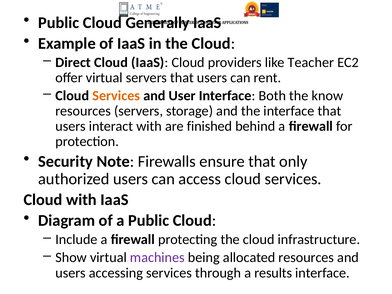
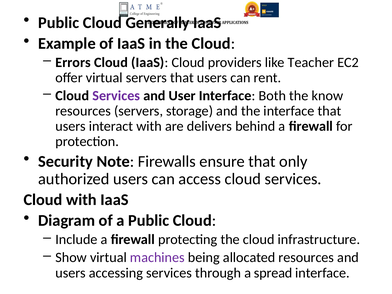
Direct: Direct -> Errors
Services at (116, 96) colour: orange -> purple
finished: finished -> delivers
results: results -> spread
